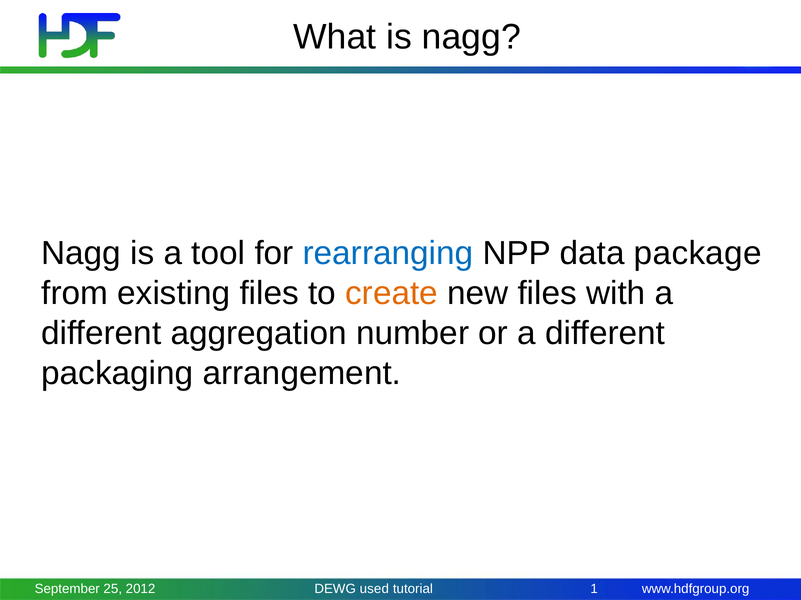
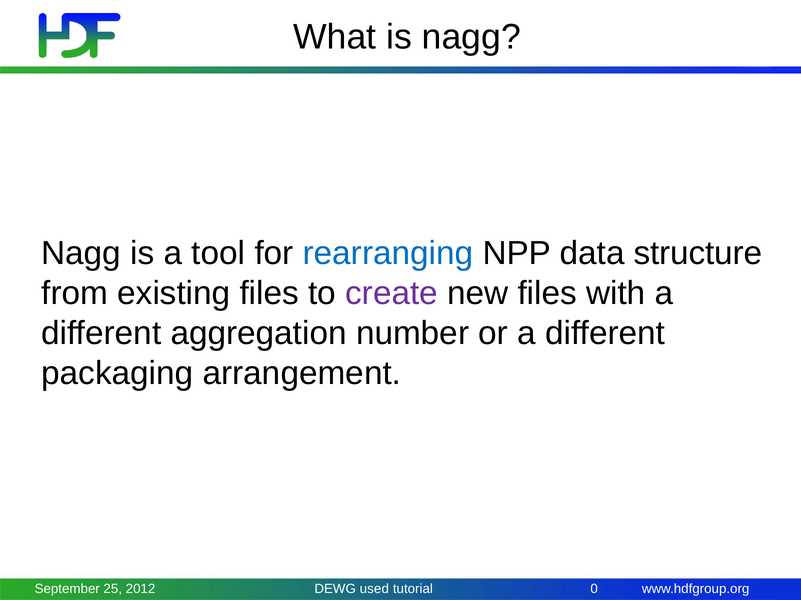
package: package -> structure
create colour: orange -> purple
1: 1 -> 0
